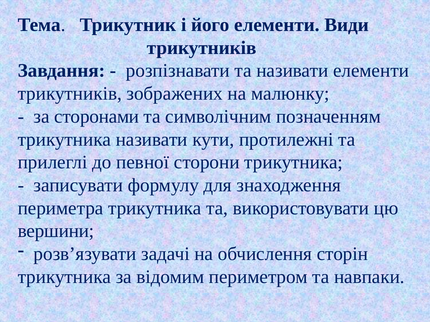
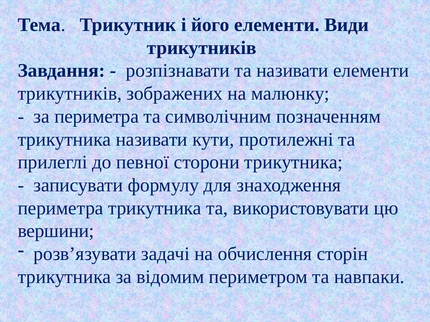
за сторонами: сторонами -> периметра
